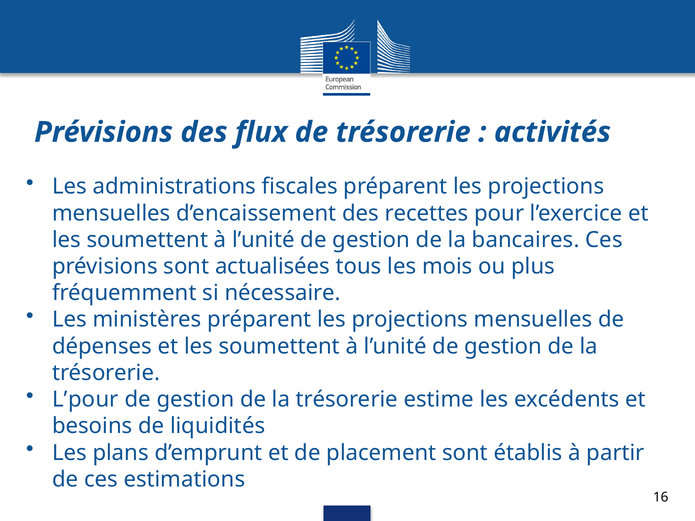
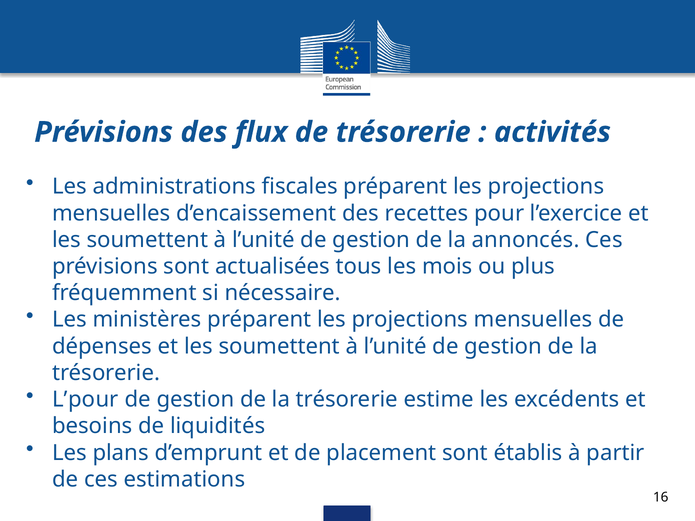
bancaires: bancaires -> annoncés
